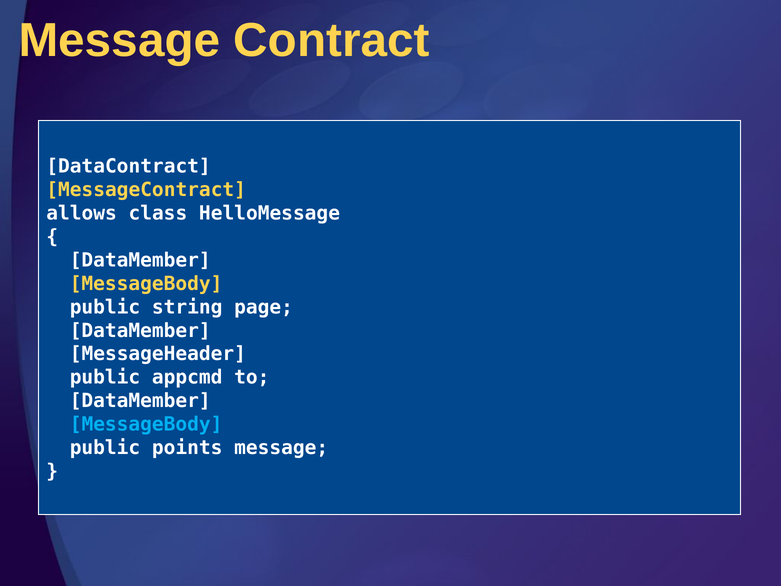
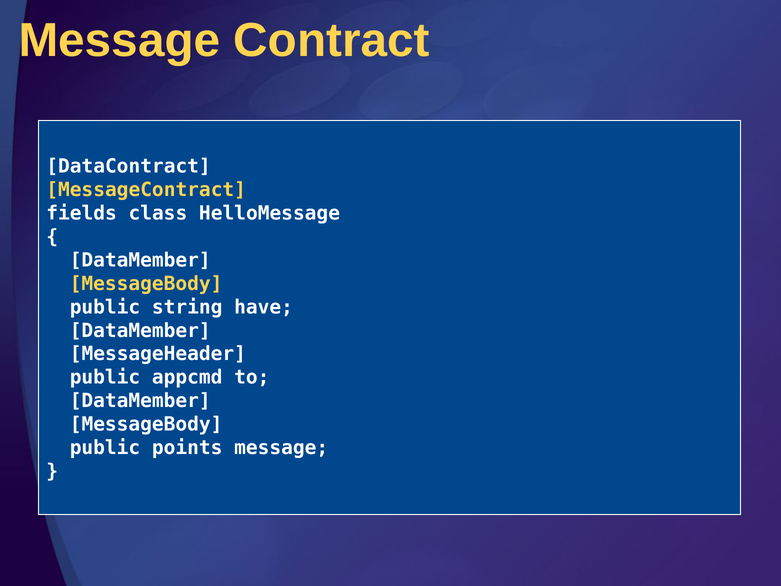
allows: allows -> fields
page: page -> have
MessageBody at (146, 424) colour: light blue -> white
